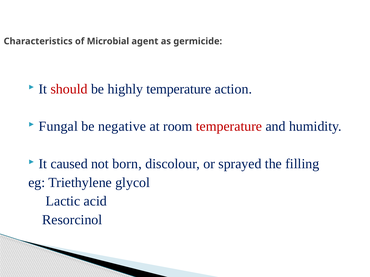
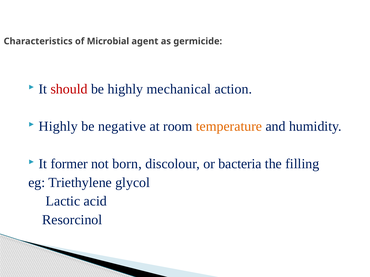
highly temperature: temperature -> mechanical
Fungal at (58, 127): Fungal -> Highly
temperature at (229, 127) colour: red -> orange
caused: caused -> former
sprayed: sprayed -> bacteria
